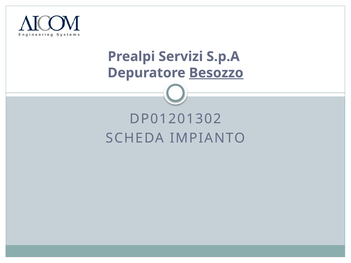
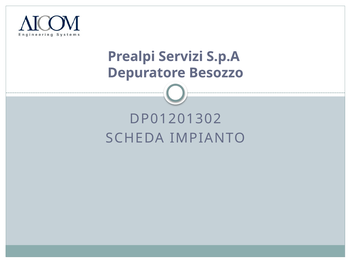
Besozzo underline: present -> none
